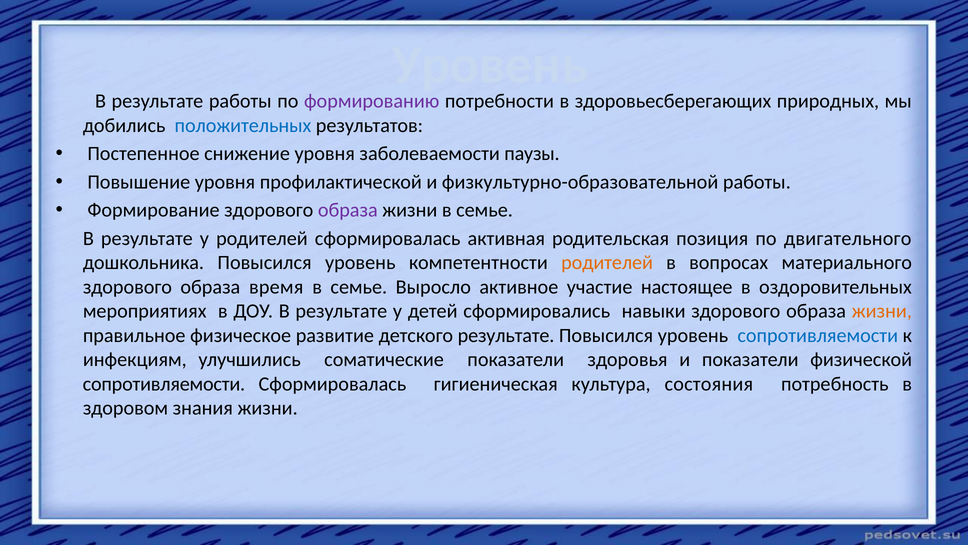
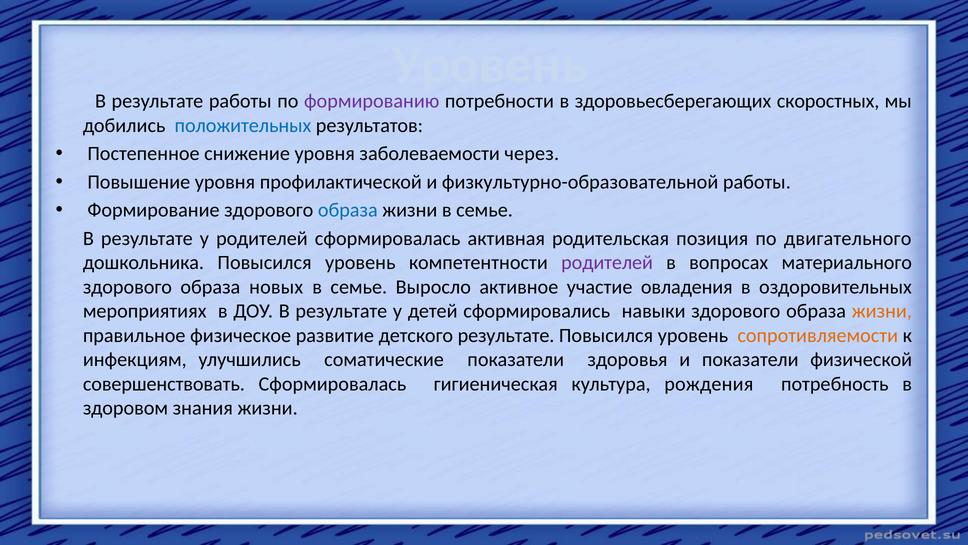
природных: природных -> скоростных
паузы: паузы -> через
образа at (348, 210) colour: purple -> blue
родителей at (607, 263) colour: orange -> purple
время: время -> новых
настоящее: настоящее -> овладения
сопротивляемости at (818, 335) colour: blue -> orange
сопротивляемости at (164, 384): сопротивляемости -> совершенствовать
состояния: состояния -> рождения
